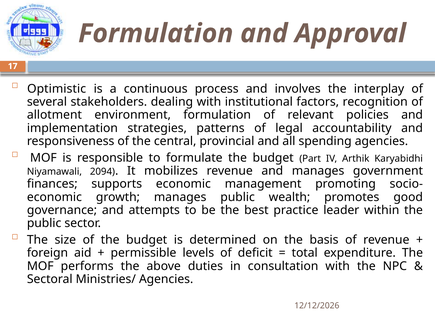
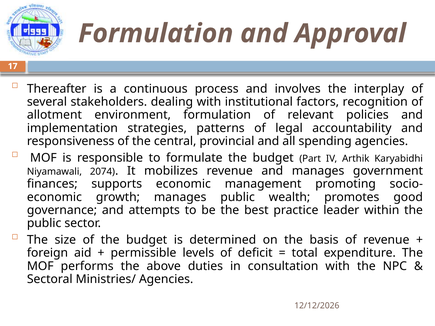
Optimistic: Optimistic -> Thereafter
2094: 2094 -> 2074
